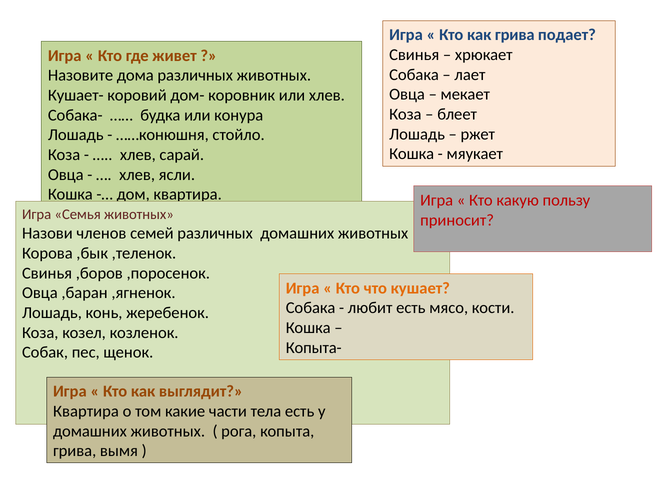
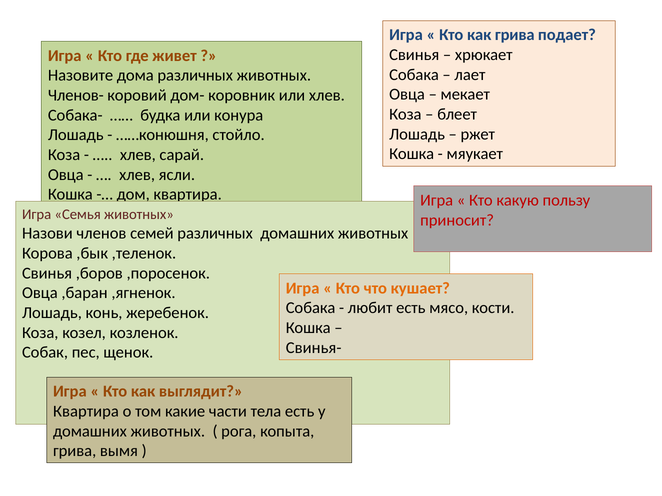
Кушает-: Кушает- -> Членов-
Копыта-: Копыта- -> Свинья-
